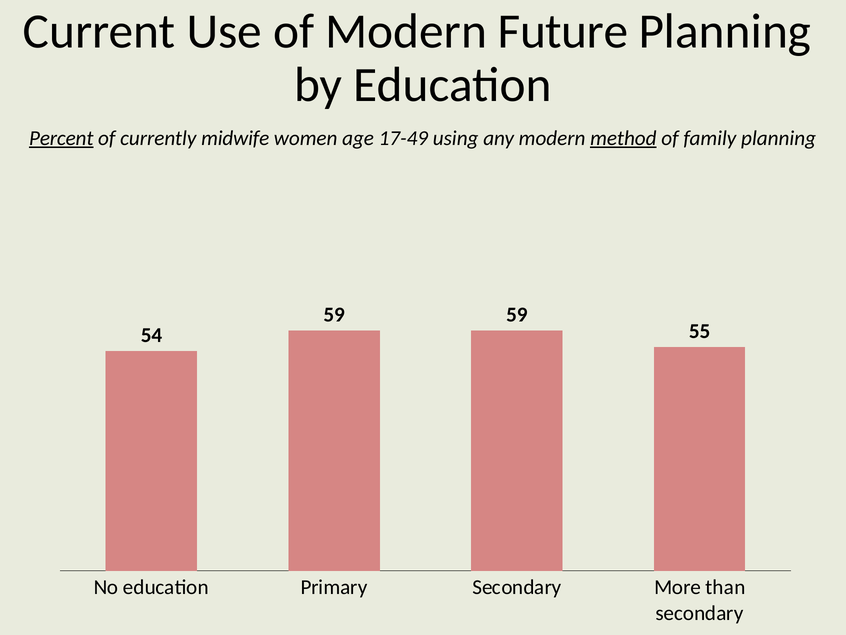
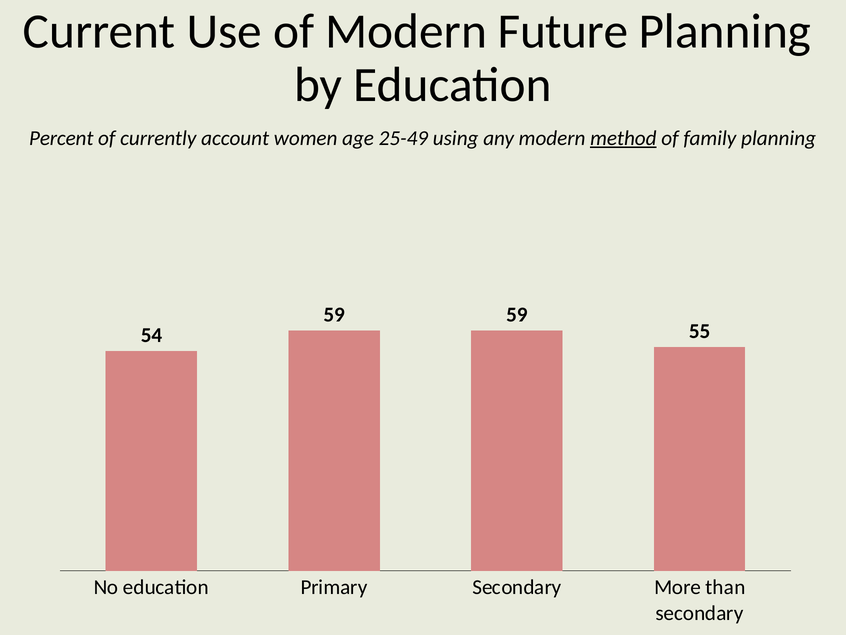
Percent underline: present -> none
midwife: midwife -> account
17-49: 17-49 -> 25-49
